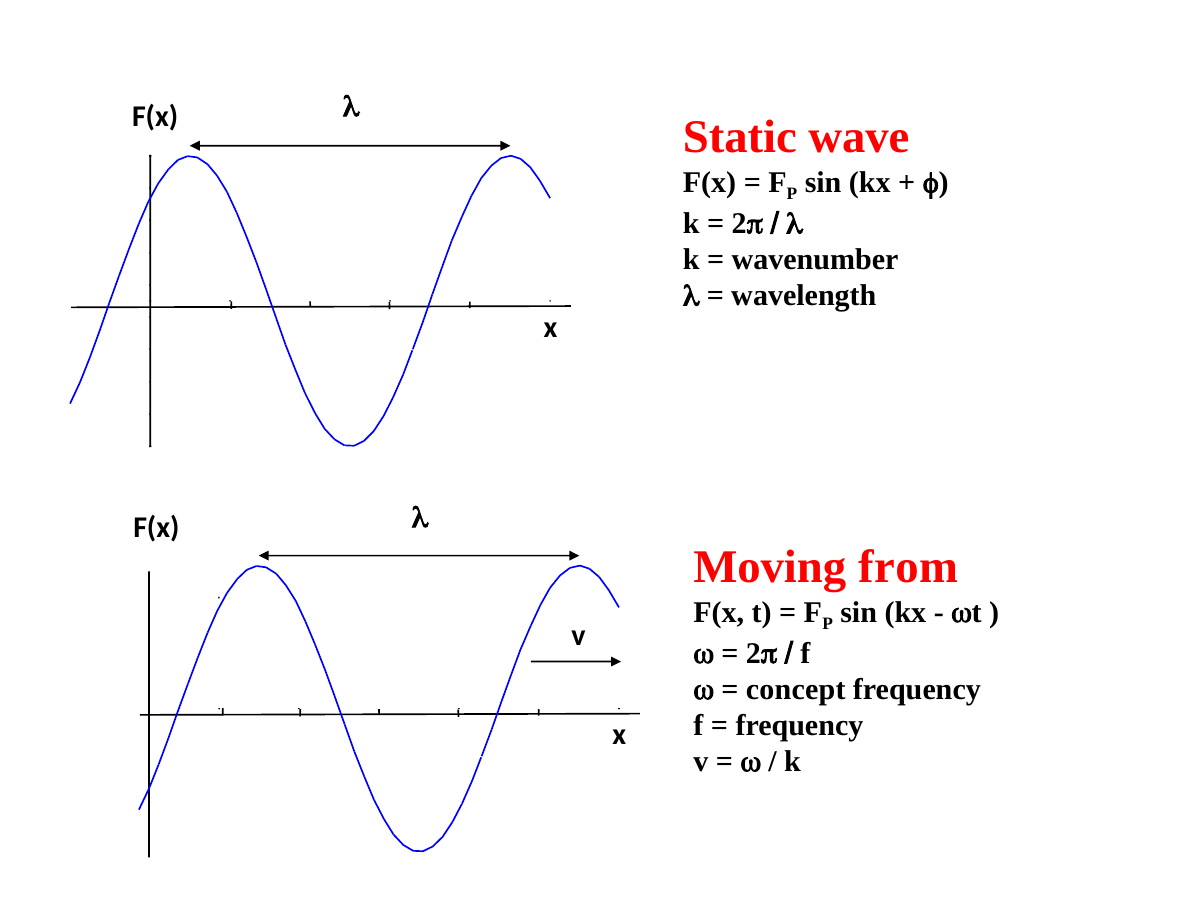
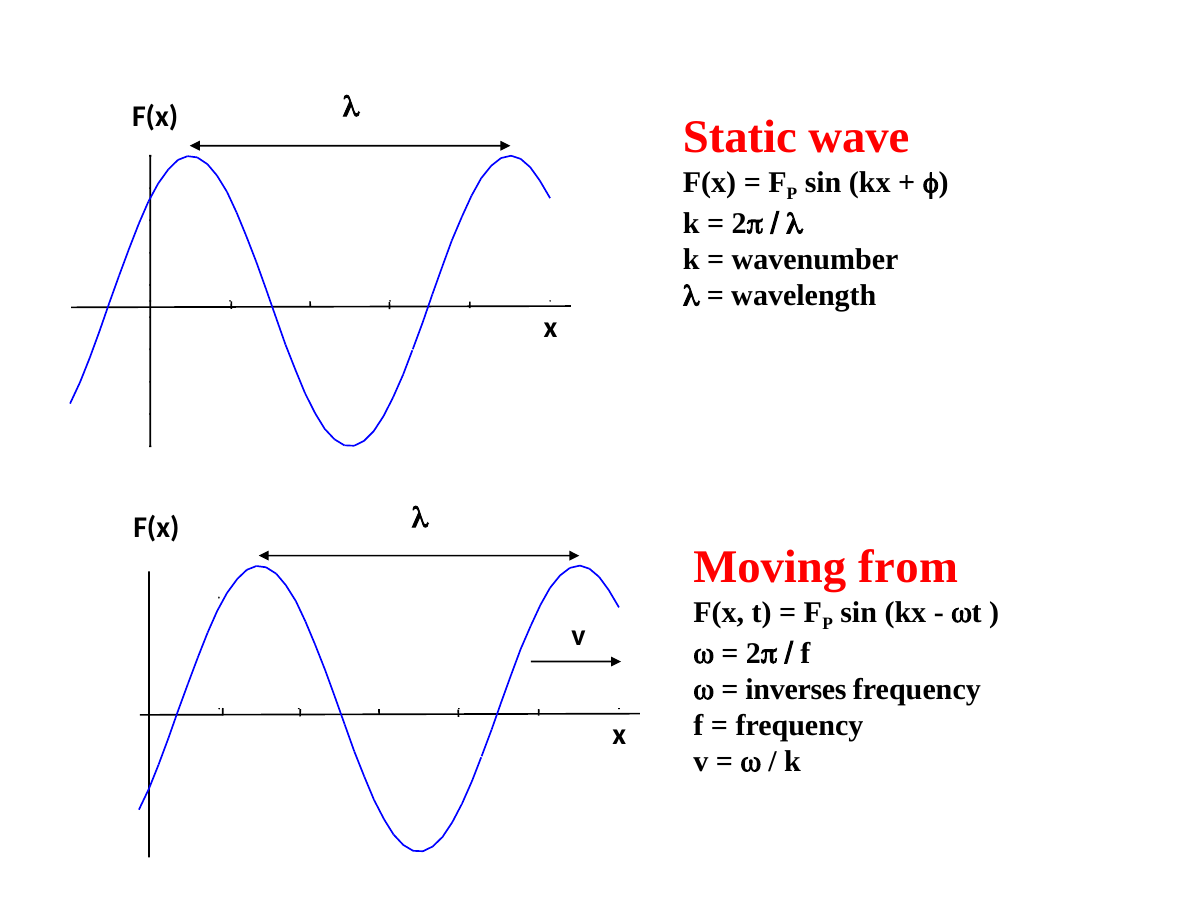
concept: concept -> inverses
